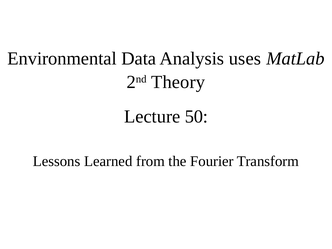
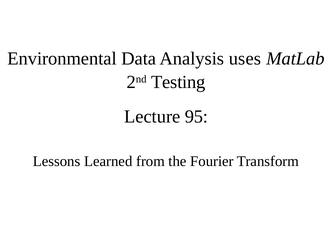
Theory: Theory -> Testing
50: 50 -> 95
